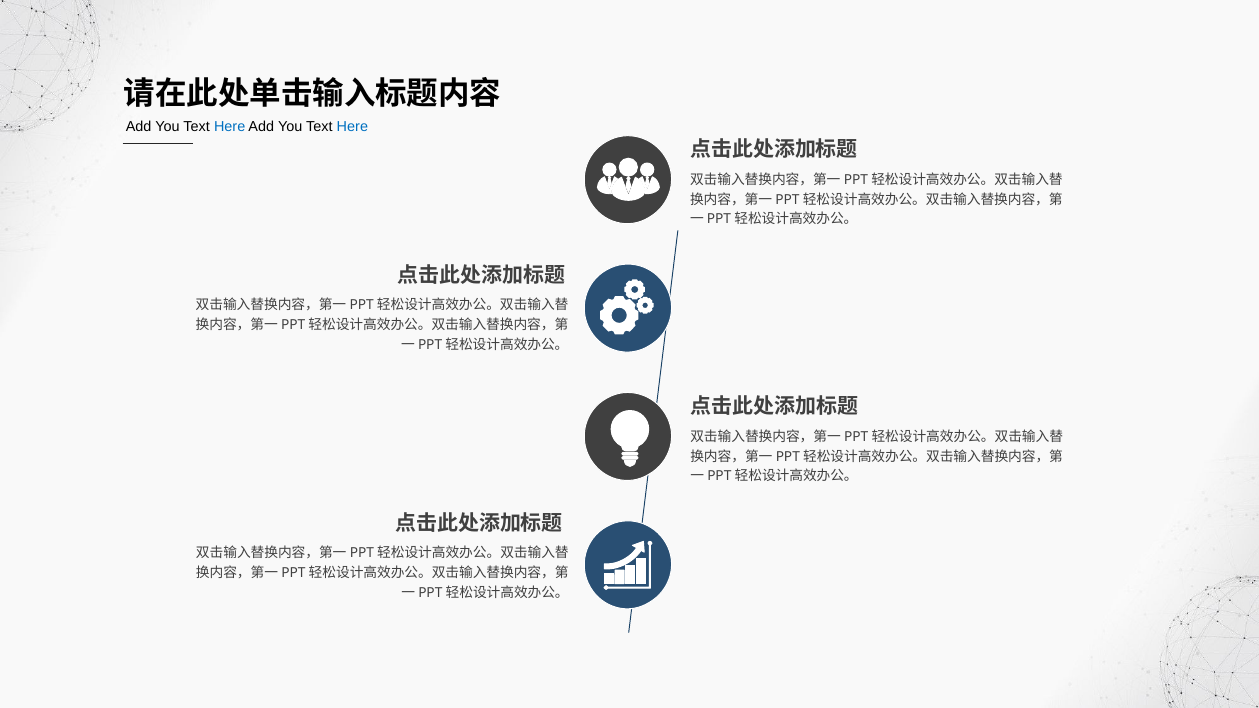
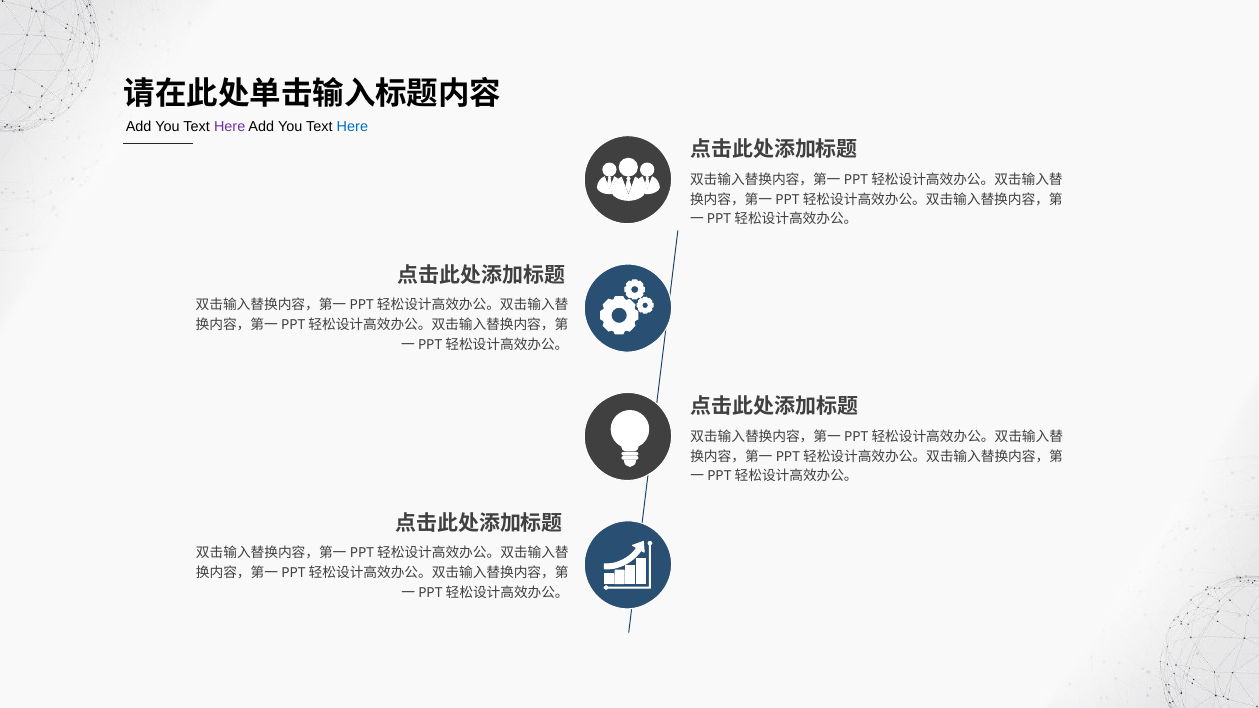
Here at (230, 127) colour: blue -> purple
